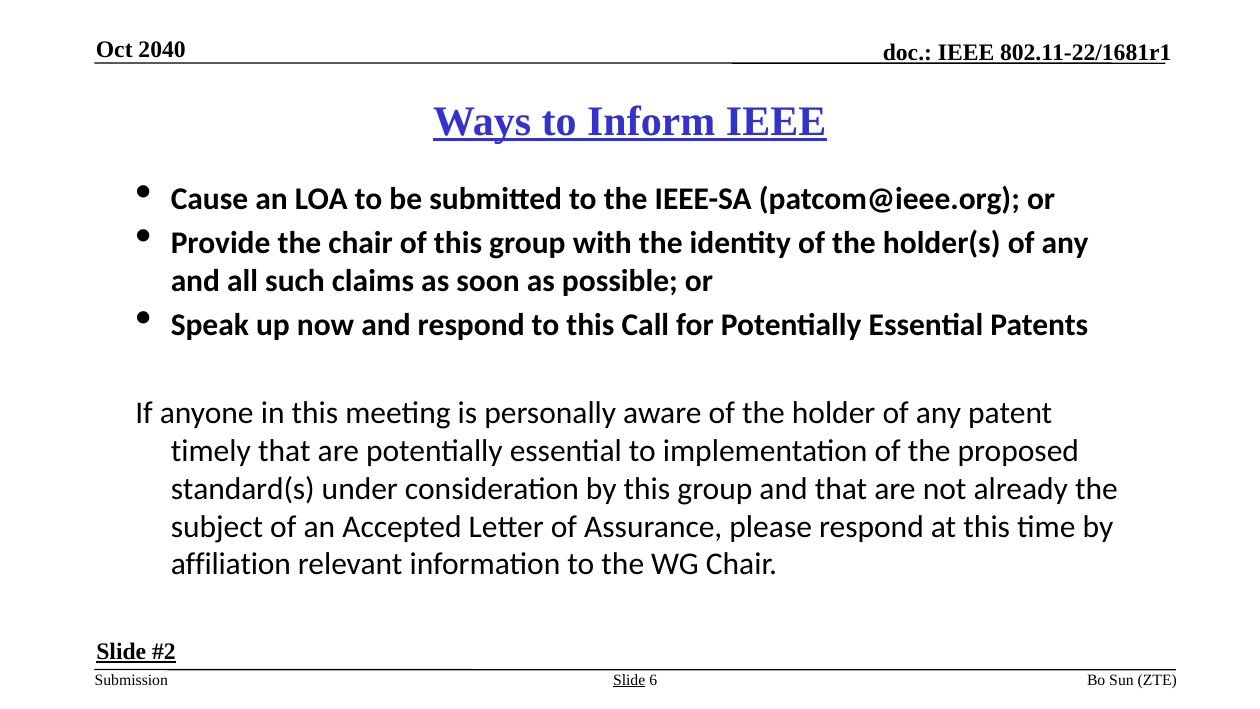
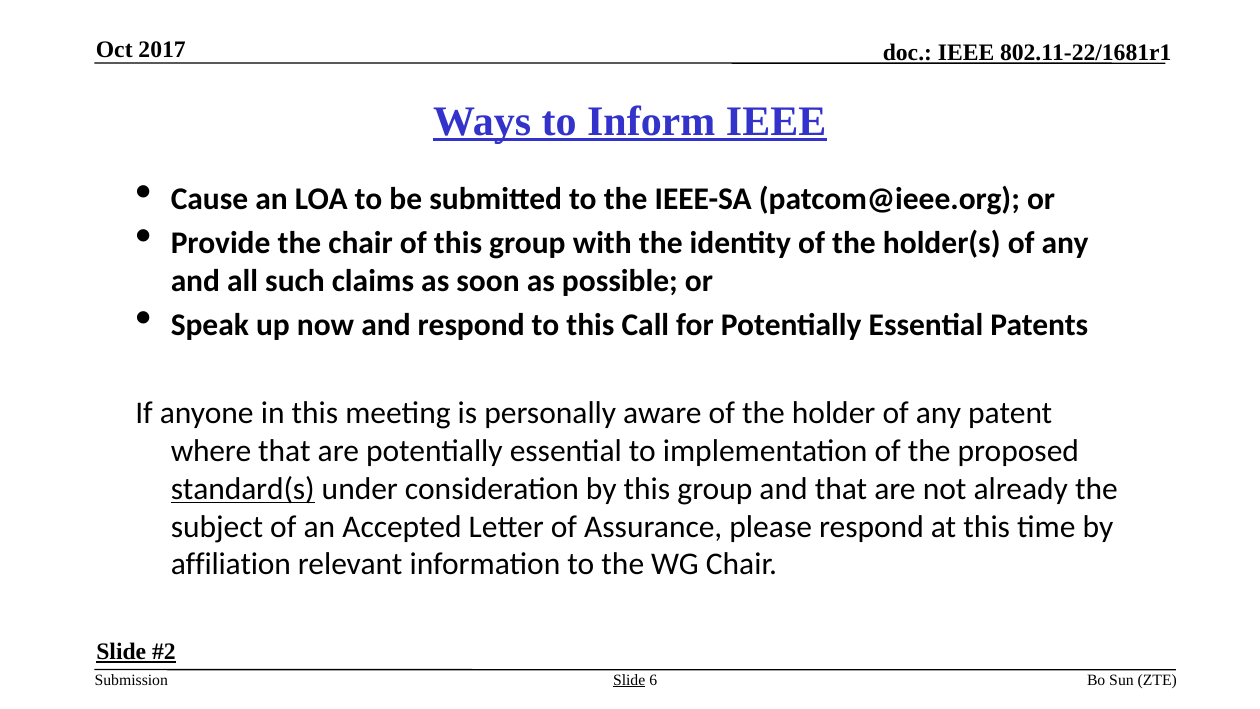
2040: 2040 -> 2017
timely: timely -> where
standard(s underline: none -> present
